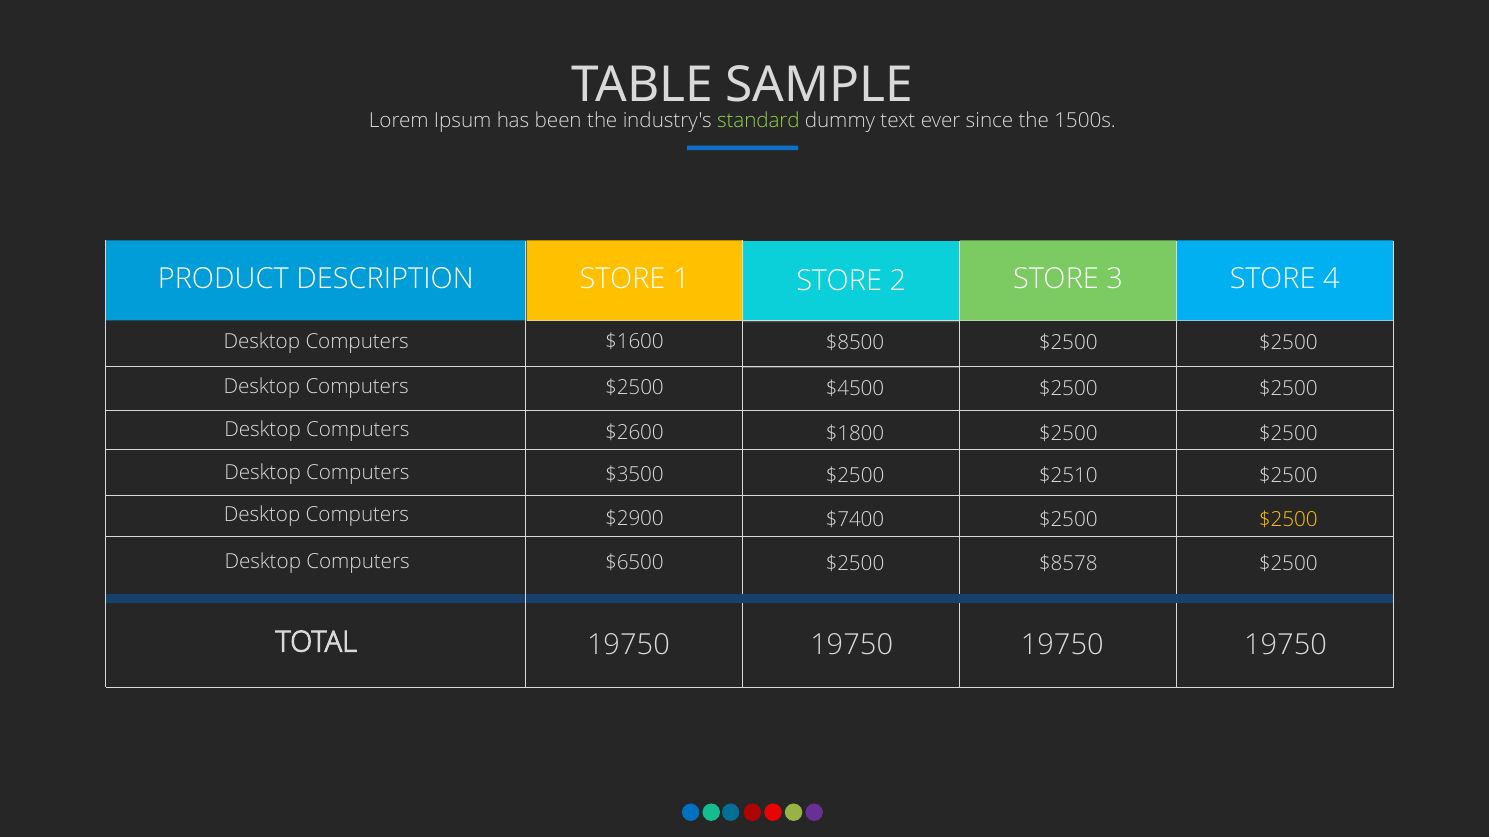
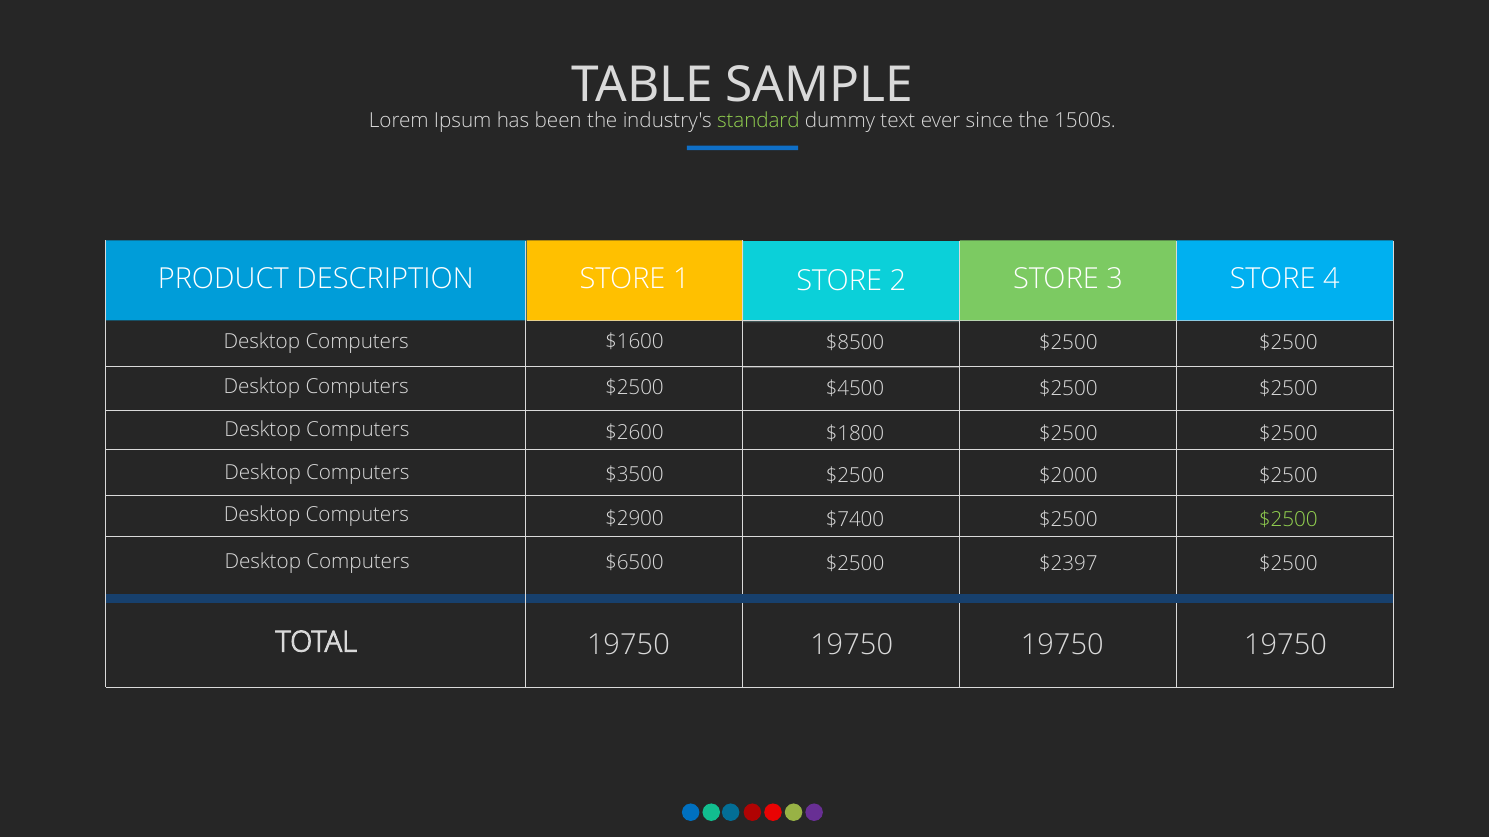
$2510: $2510 -> $2000
$2500 at (1288, 520) colour: yellow -> light green
$8578: $8578 -> $2397
